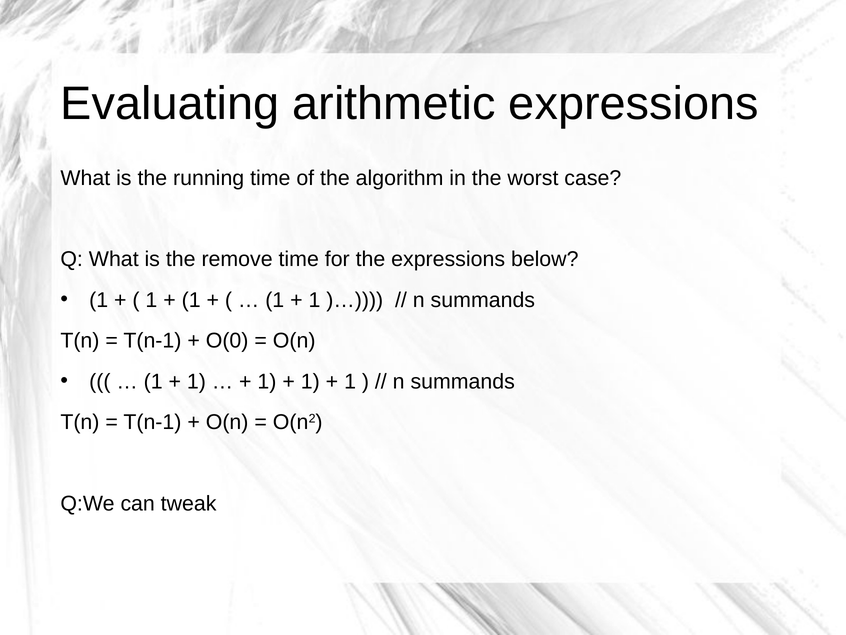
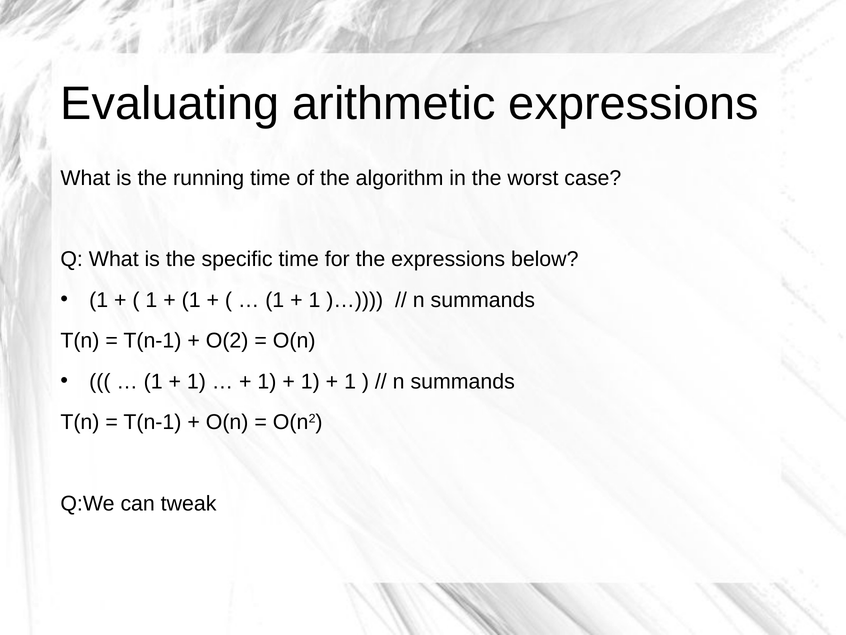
remove: remove -> specific
O(0: O(0 -> O(2
